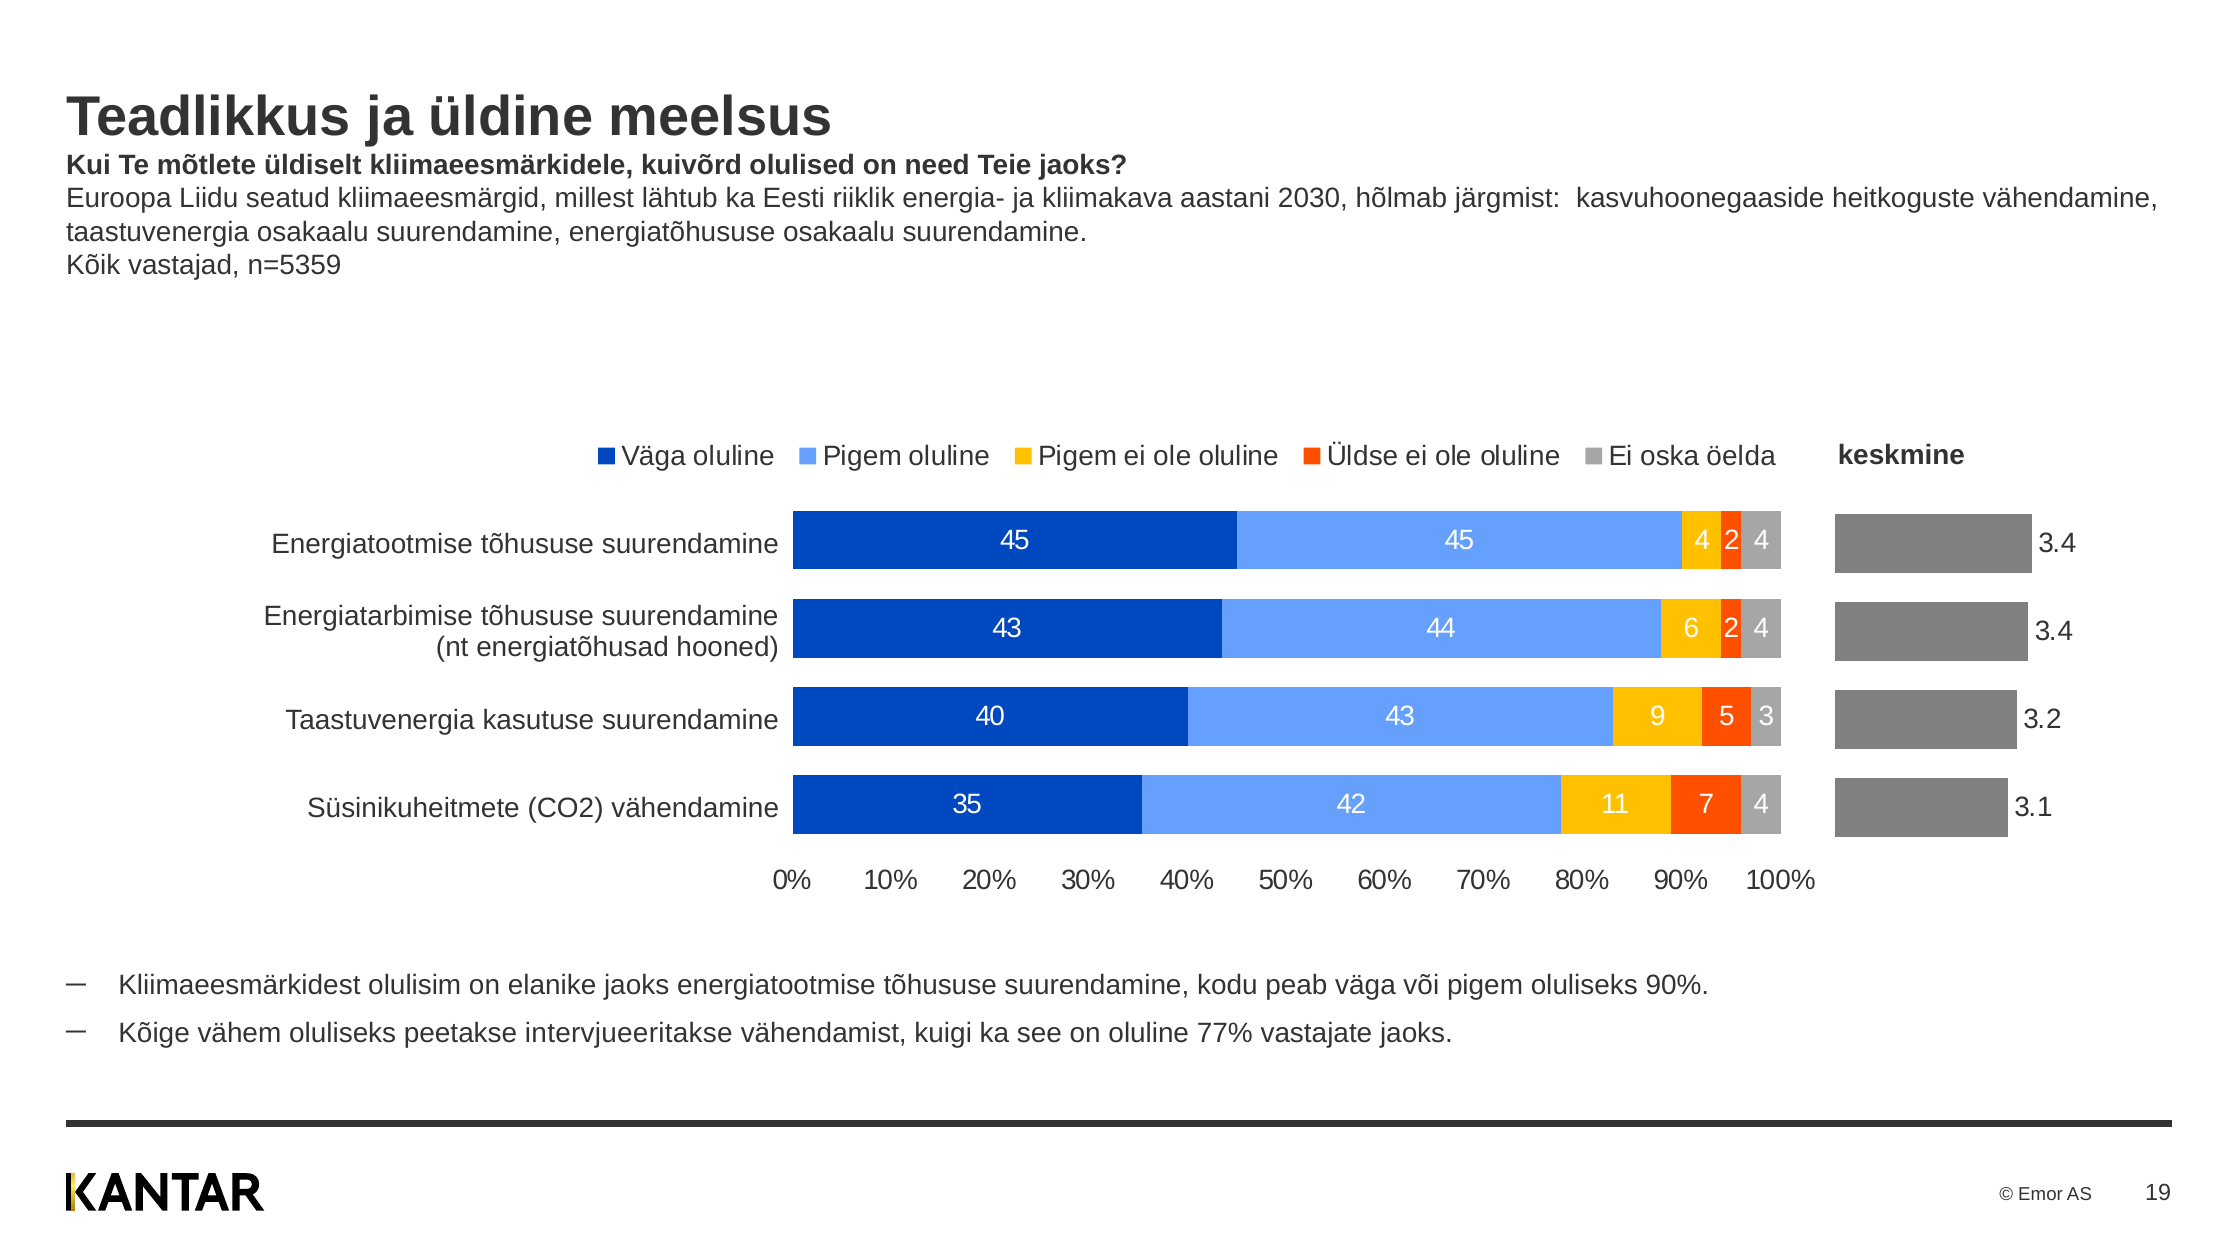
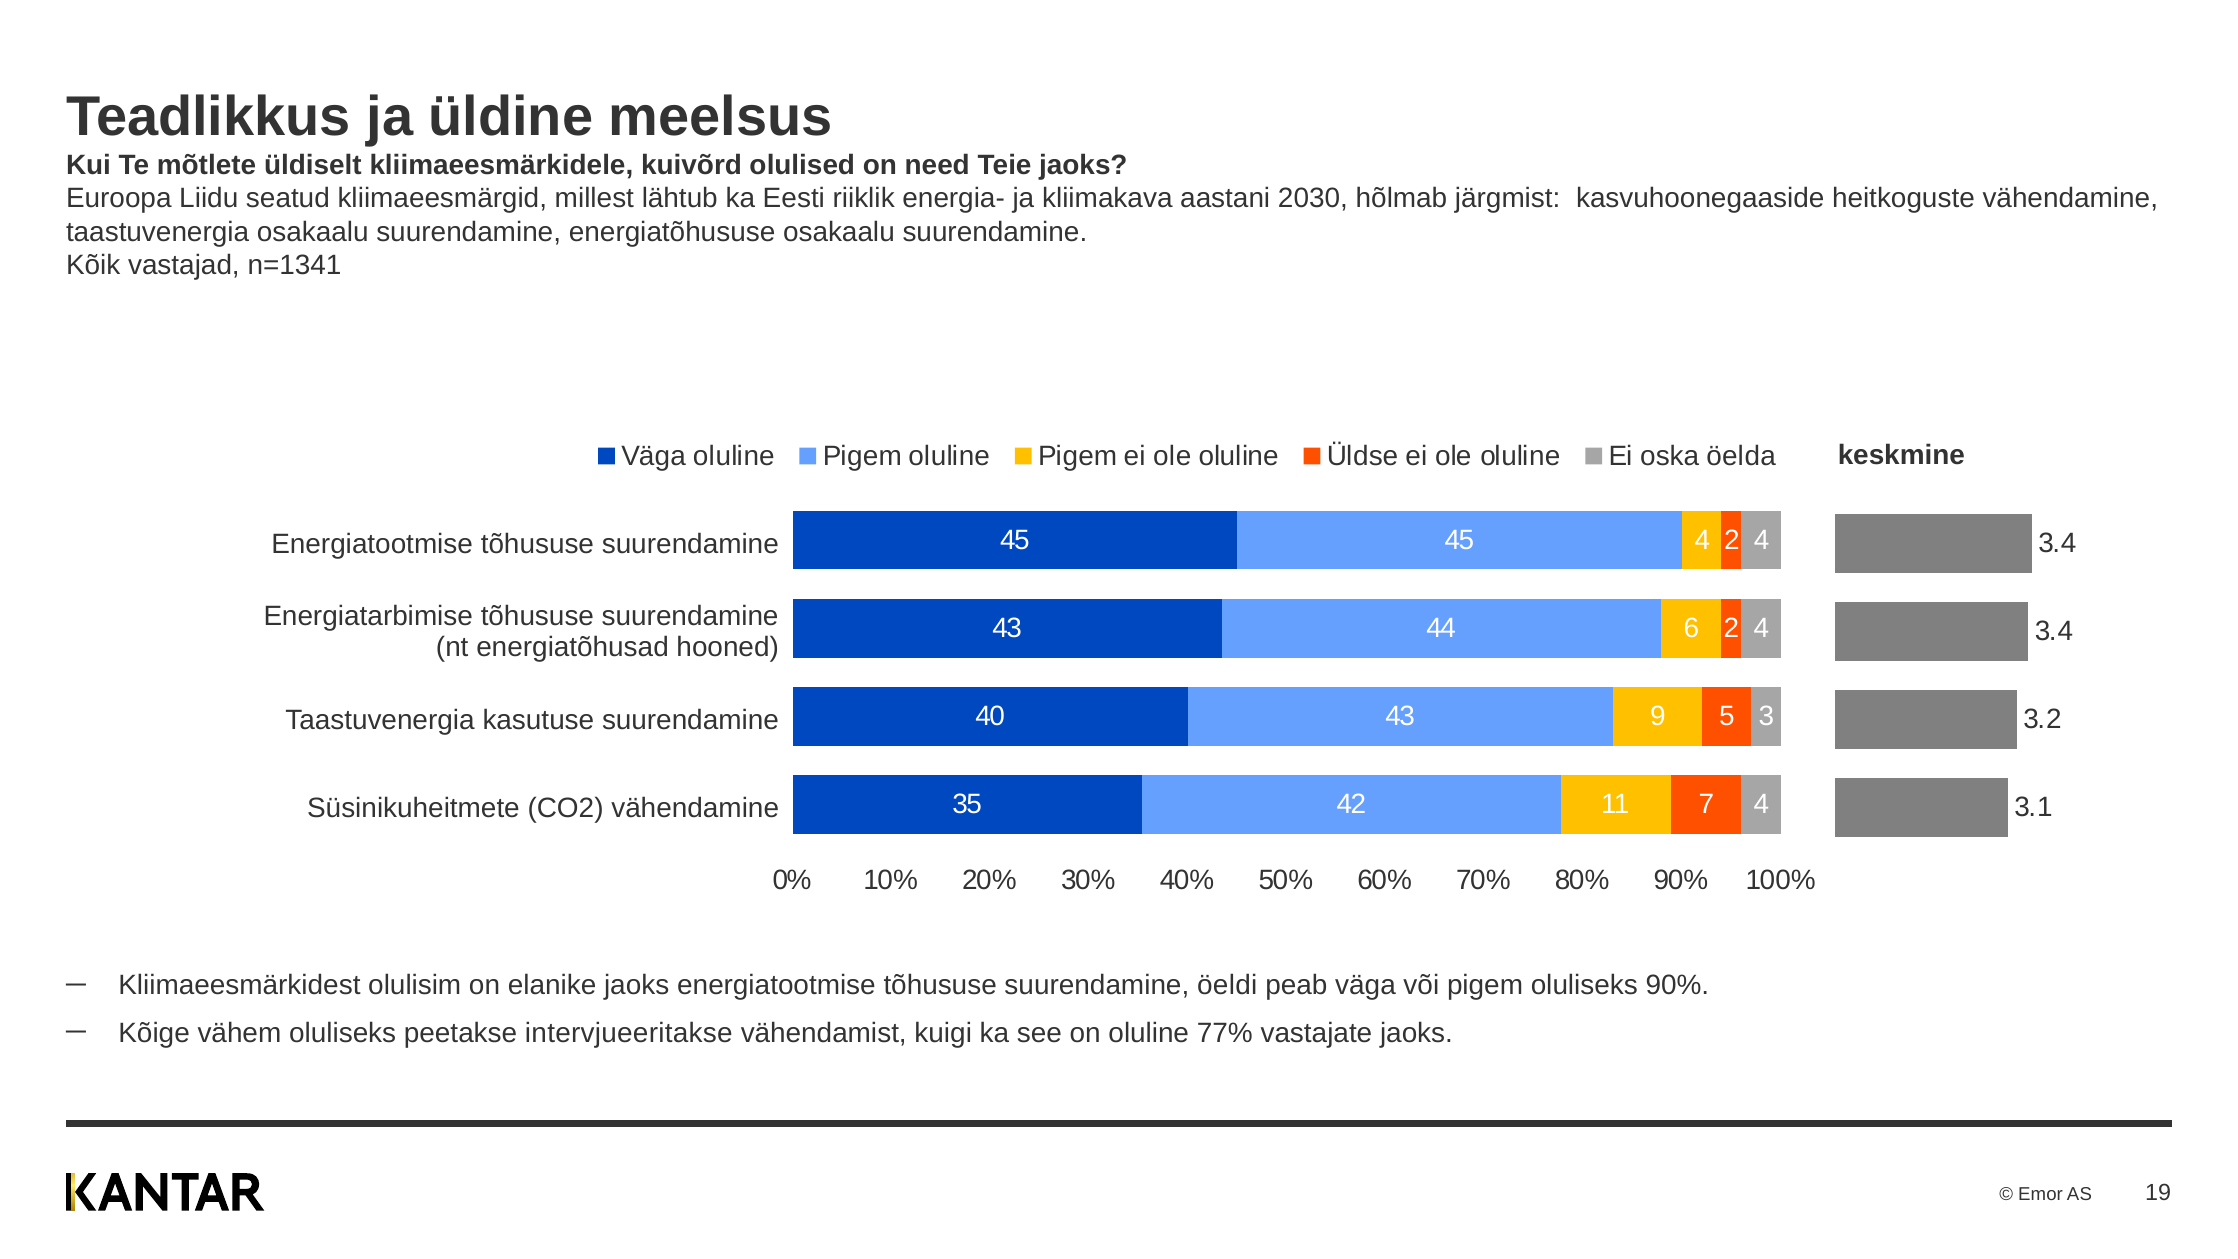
n=5359: n=5359 -> n=1341
kodu: kodu -> öeldi
